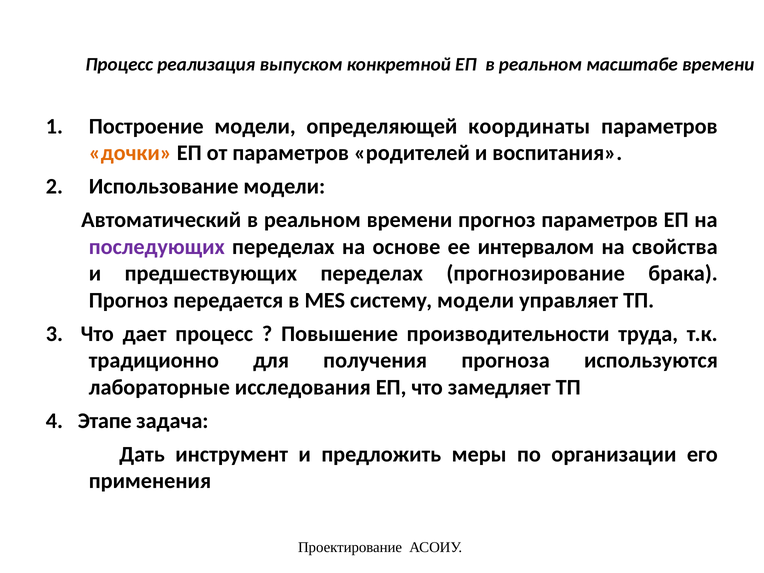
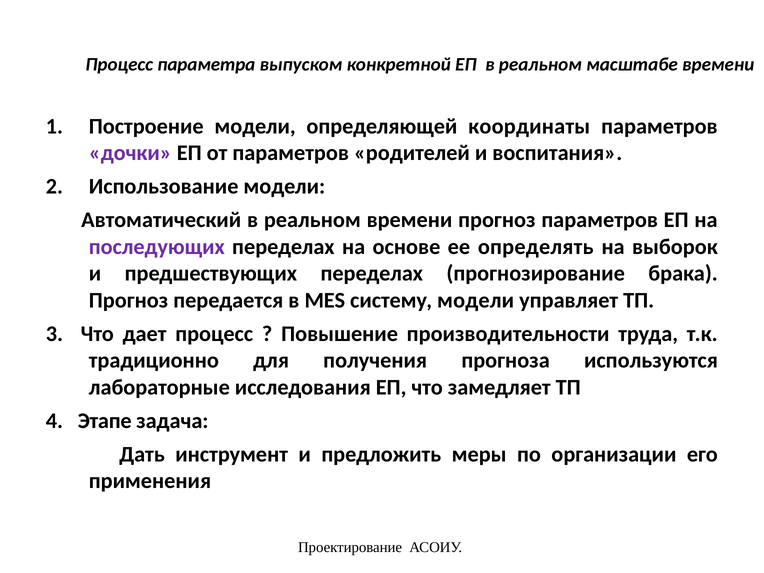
реализация: реализация -> параметра
дочки colour: orange -> purple
интервалом: интервалом -> определять
свойства: свойства -> выборок
